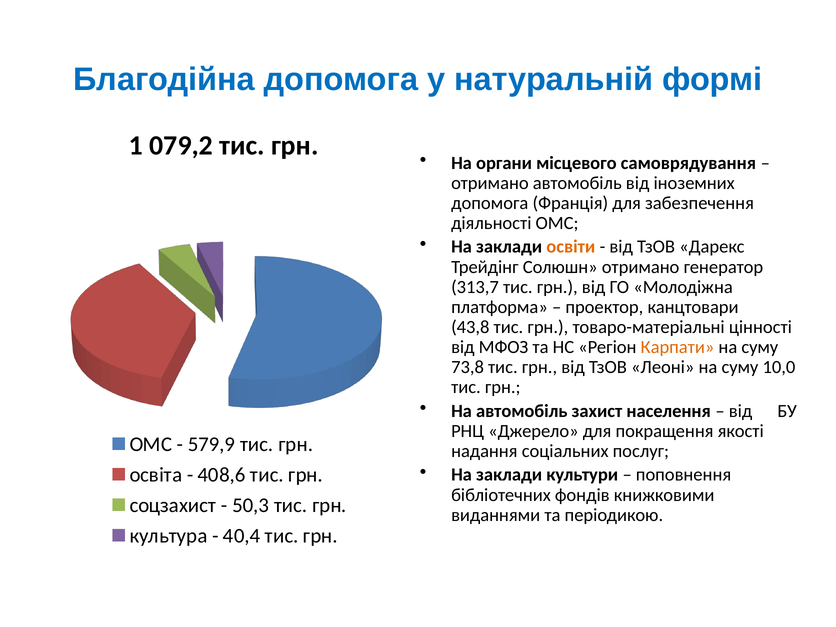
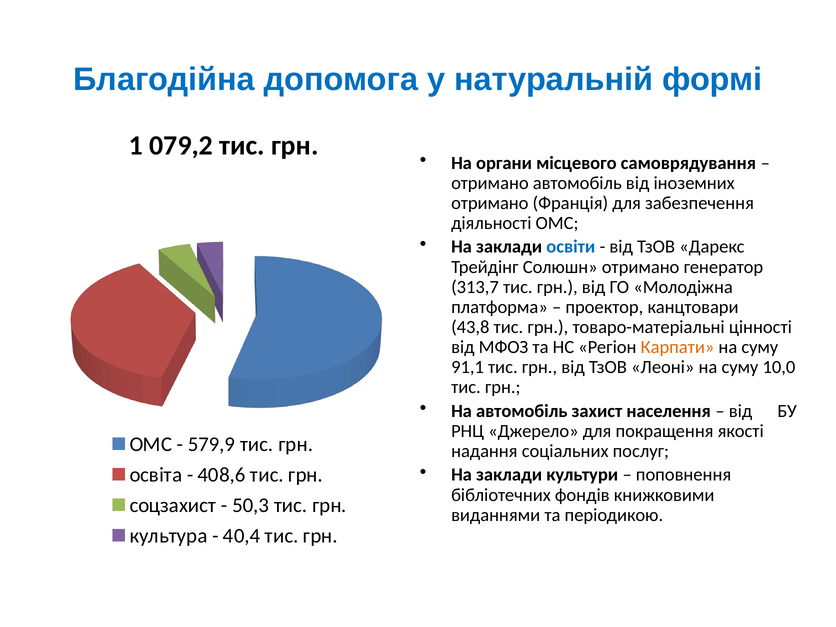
допомога at (490, 203): допомога -> отримано
освіти colour: orange -> blue
73,8: 73,8 -> 91,1
